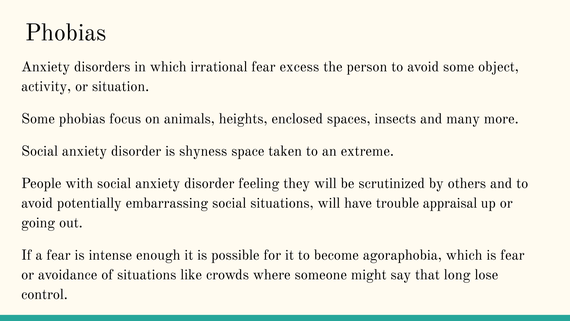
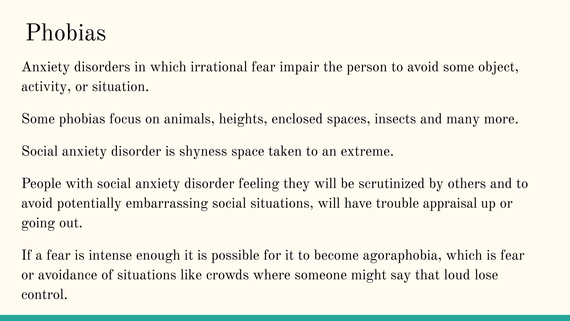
excess: excess -> impair
long: long -> loud
